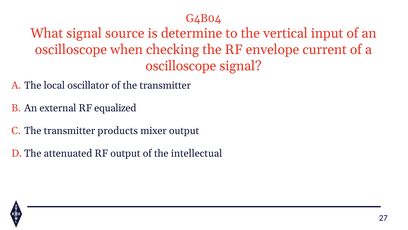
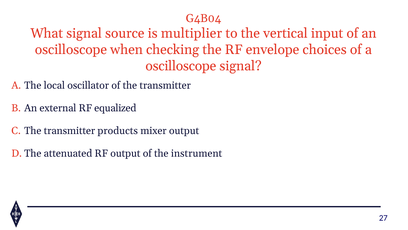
determine: determine -> multiplier
current: current -> choices
intellectual: intellectual -> instrument
